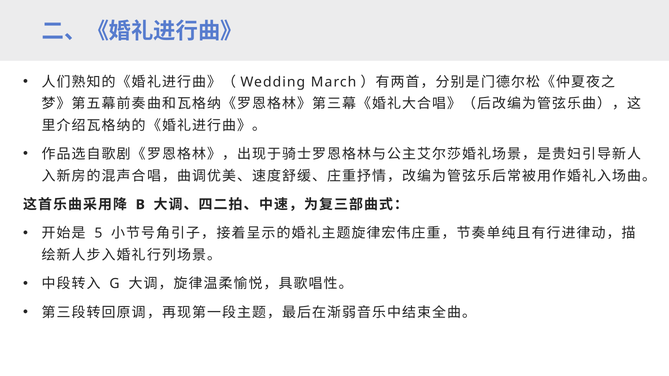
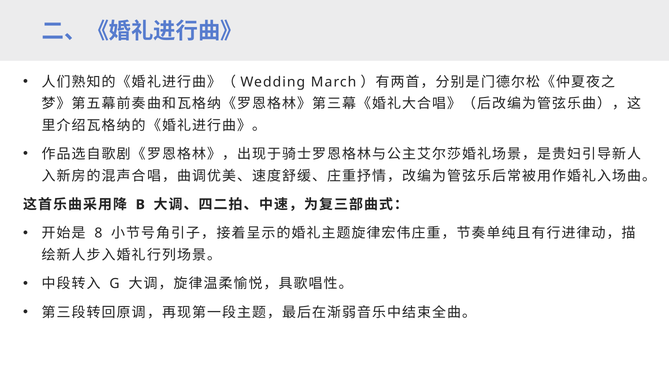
5: 5 -> 8
